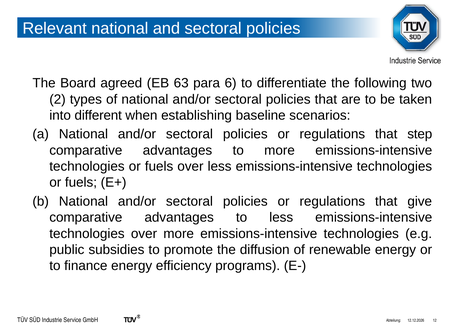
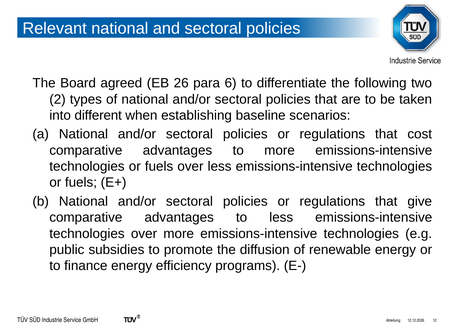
63: 63 -> 26
step: step -> cost
